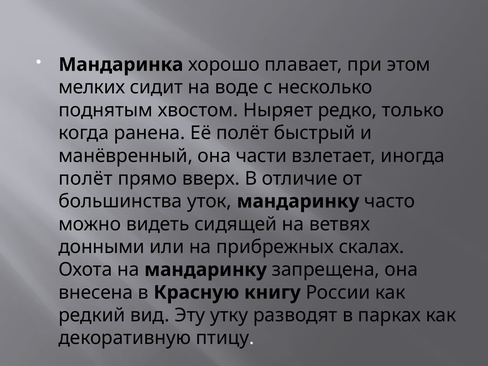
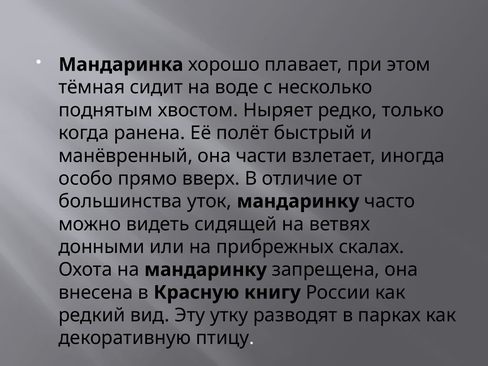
мелких: мелких -> тёмная
полёт at (86, 179): полёт -> особо
